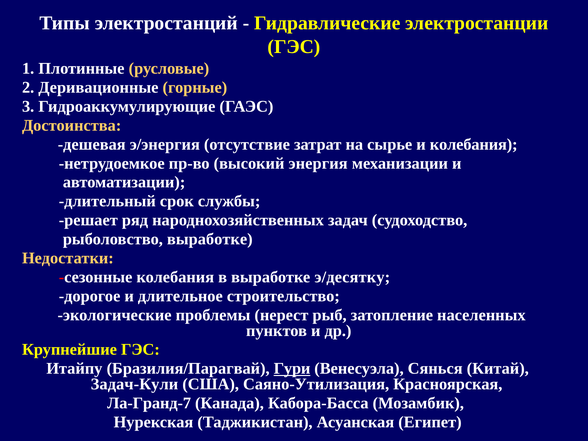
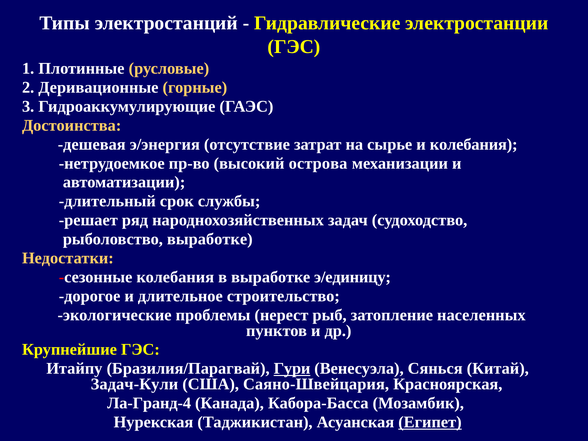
энергия: энергия -> острова
э/десятку: э/десятку -> э/единицу
Саяно-Утилизация: Саяно-Утилизация -> Саяно-Швейцария
Ла-Гранд-7: Ла-Гранд-7 -> Ла-Гранд-4
Египет underline: none -> present
